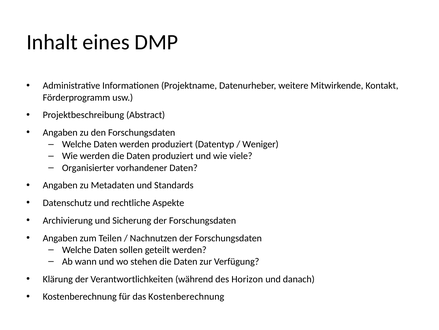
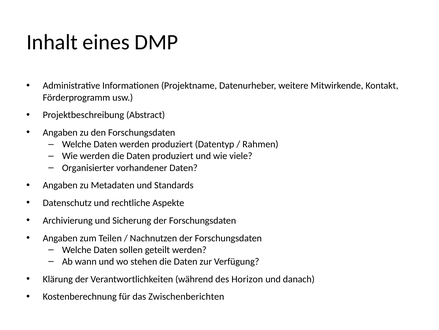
Weniger: Weniger -> Rahmen
das Kostenberechnung: Kostenberechnung -> Zwischenberichten
